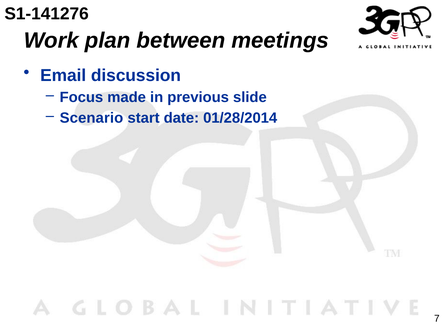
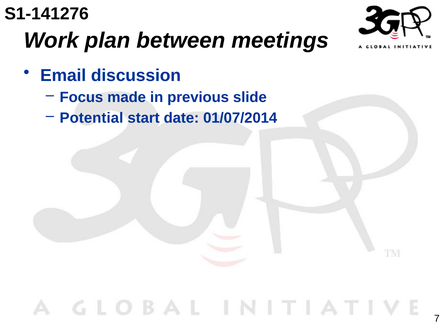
Scenario: Scenario -> Potential
01/28/2014: 01/28/2014 -> 01/07/2014
